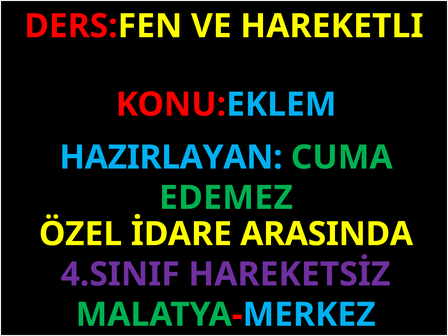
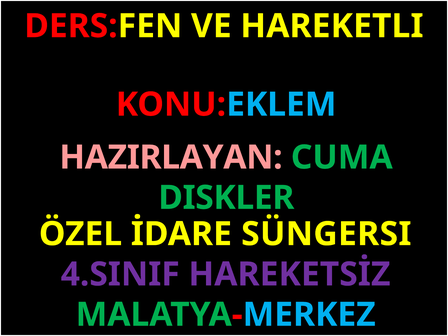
HAZIRLAYAN colour: light blue -> pink
EDEMEZ: EDEMEZ -> DISKLER
ARASINDA: ARASINDA -> SÜNGERSI
